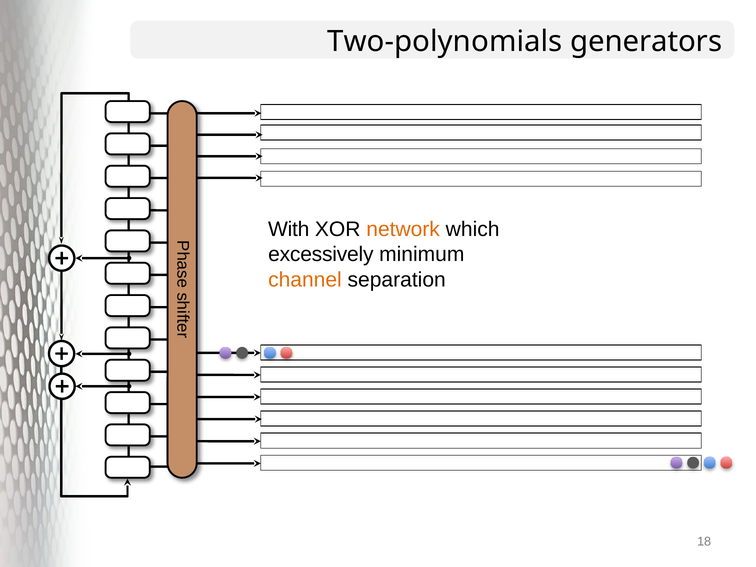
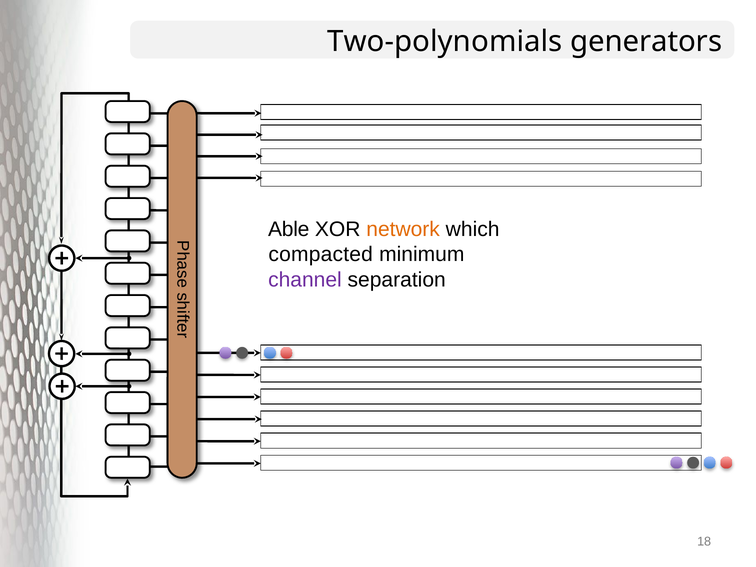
With: With -> Able
excessively: excessively -> compacted
channel colour: orange -> purple
